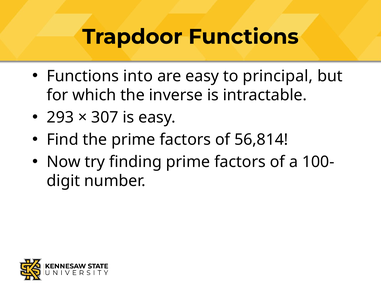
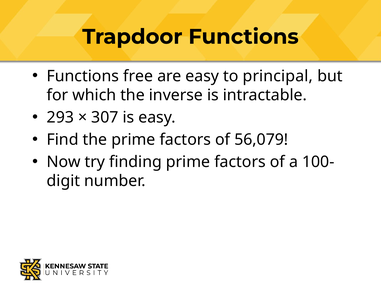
into: into -> free
56,814: 56,814 -> 56,079
